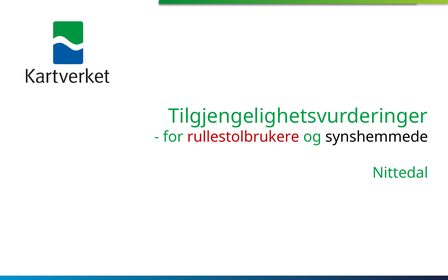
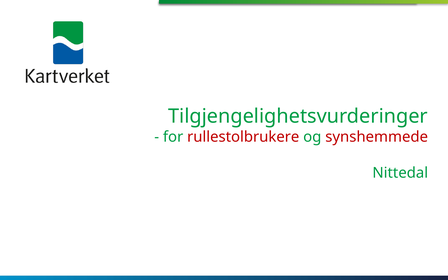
synshemmede colour: black -> red
